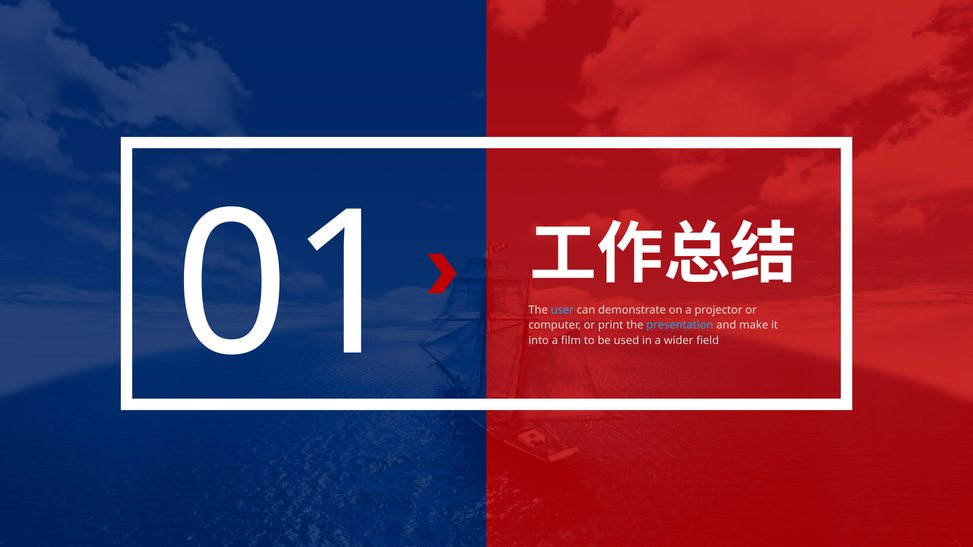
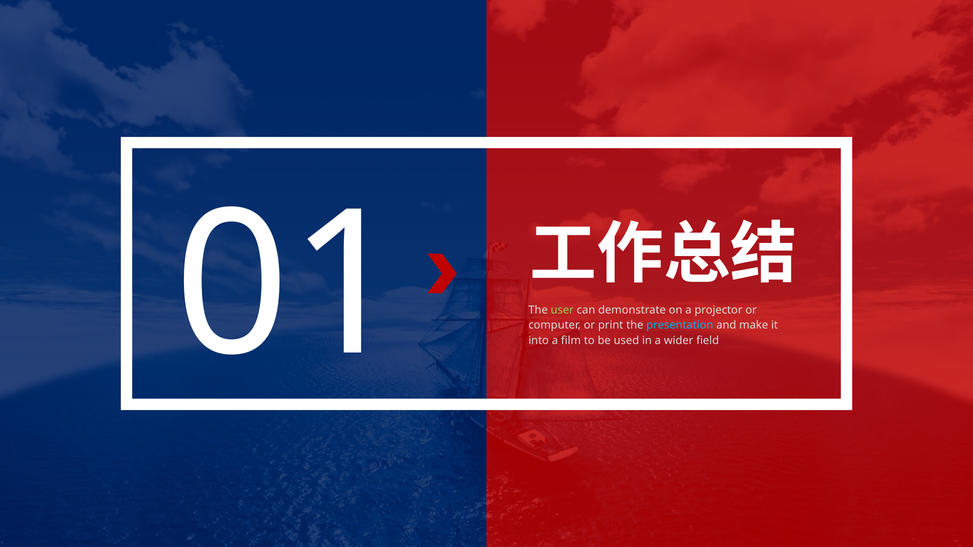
user colour: light blue -> light green
